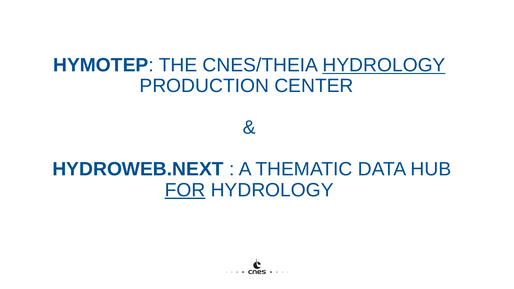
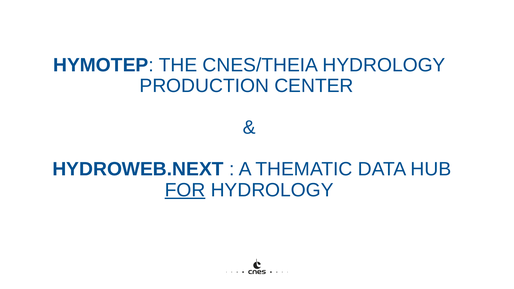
HYDROLOGY at (384, 65) underline: present -> none
